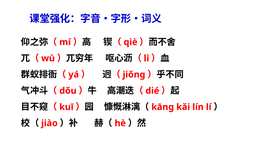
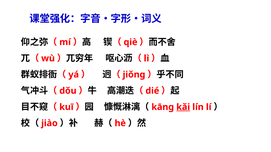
kǎi underline: none -> present
